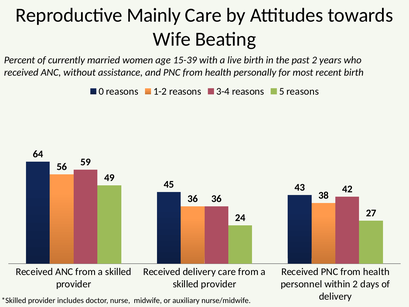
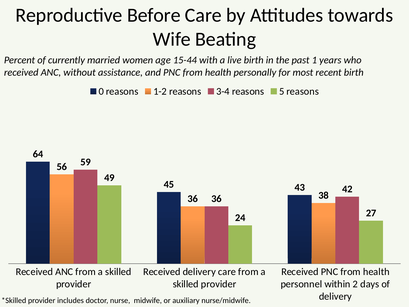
Mainly: Mainly -> Before
15-39: 15-39 -> 15-44
past 2: 2 -> 1
